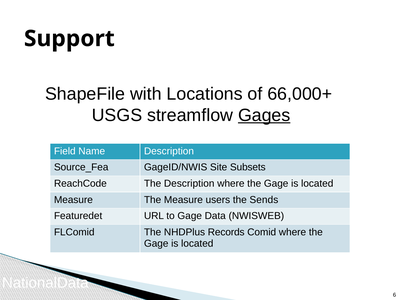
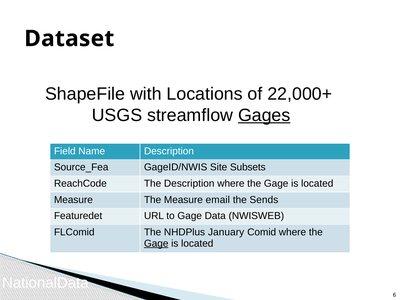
Support: Support -> Dataset
66,000+: 66,000+ -> 22,000+
users: users -> email
Records: Records -> January
Gage at (156, 243) underline: none -> present
